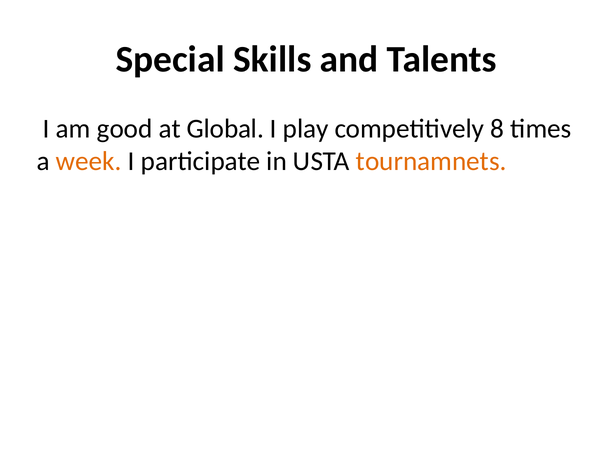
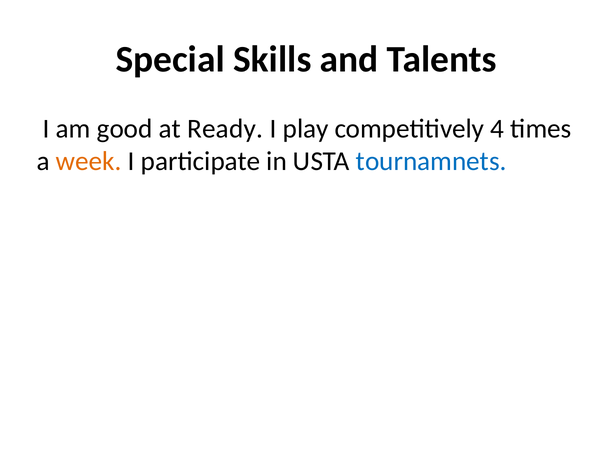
Global: Global -> Ready
8: 8 -> 4
tournamnets colour: orange -> blue
